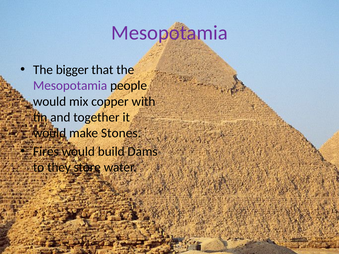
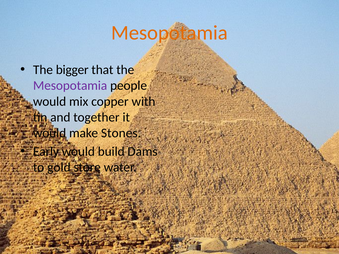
Mesopotamia at (169, 33) colour: purple -> orange
Fires: Fires -> Early
they: they -> gold
